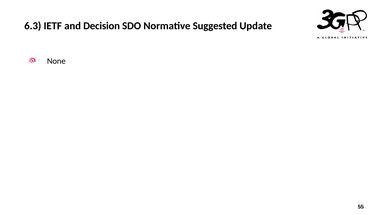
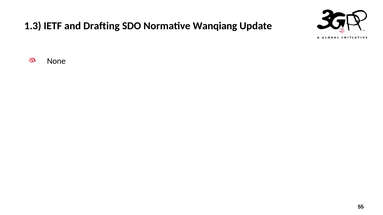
6.3: 6.3 -> 1.3
Decision: Decision -> Drafting
Suggested: Suggested -> Wanqiang
